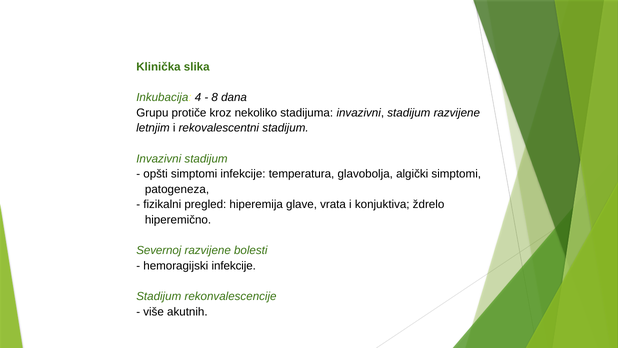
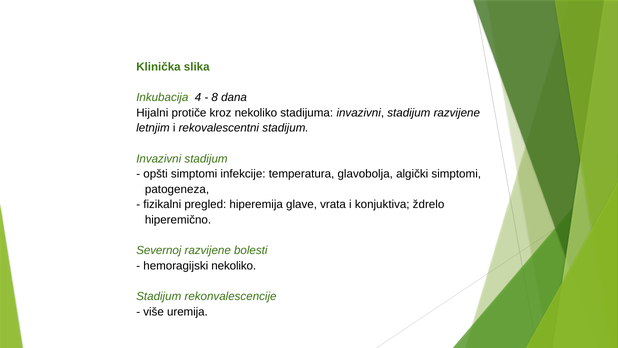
Grupu: Grupu -> Hijalni
hemoragijski infekcije: infekcije -> nekoliko
akutnih: akutnih -> uremija
